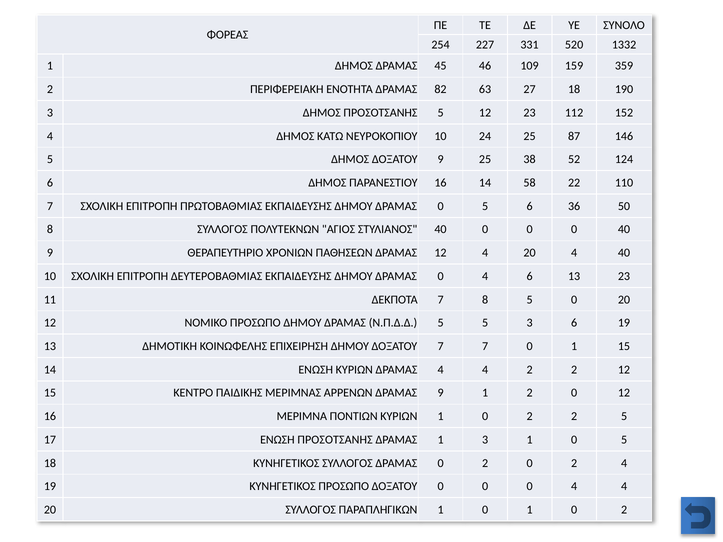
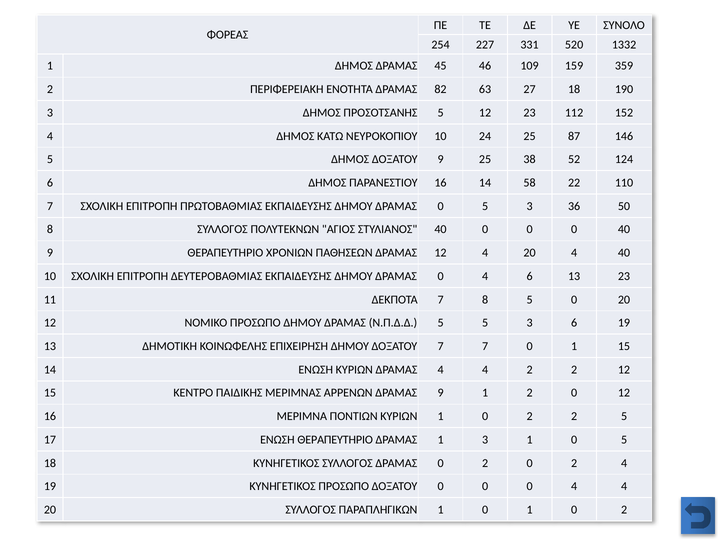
0 5 6: 6 -> 3
ΕΝΩΣΗ ΠΡΟΣΟΤΣΑΝΗΣ: ΠΡΟΣΟΤΣΑΝΗΣ -> ΘΕΡΑΠΕΥΤΗΡΙΟ
